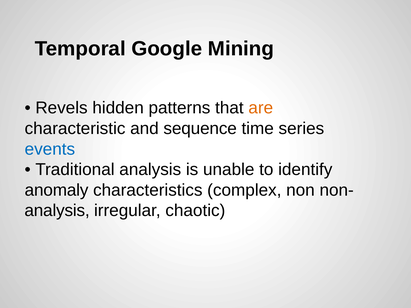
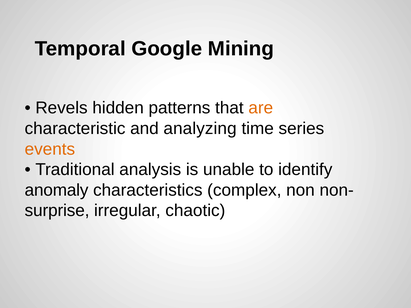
sequence: sequence -> analyzing
events colour: blue -> orange
analysis at (57, 211): analysis -> surprise
